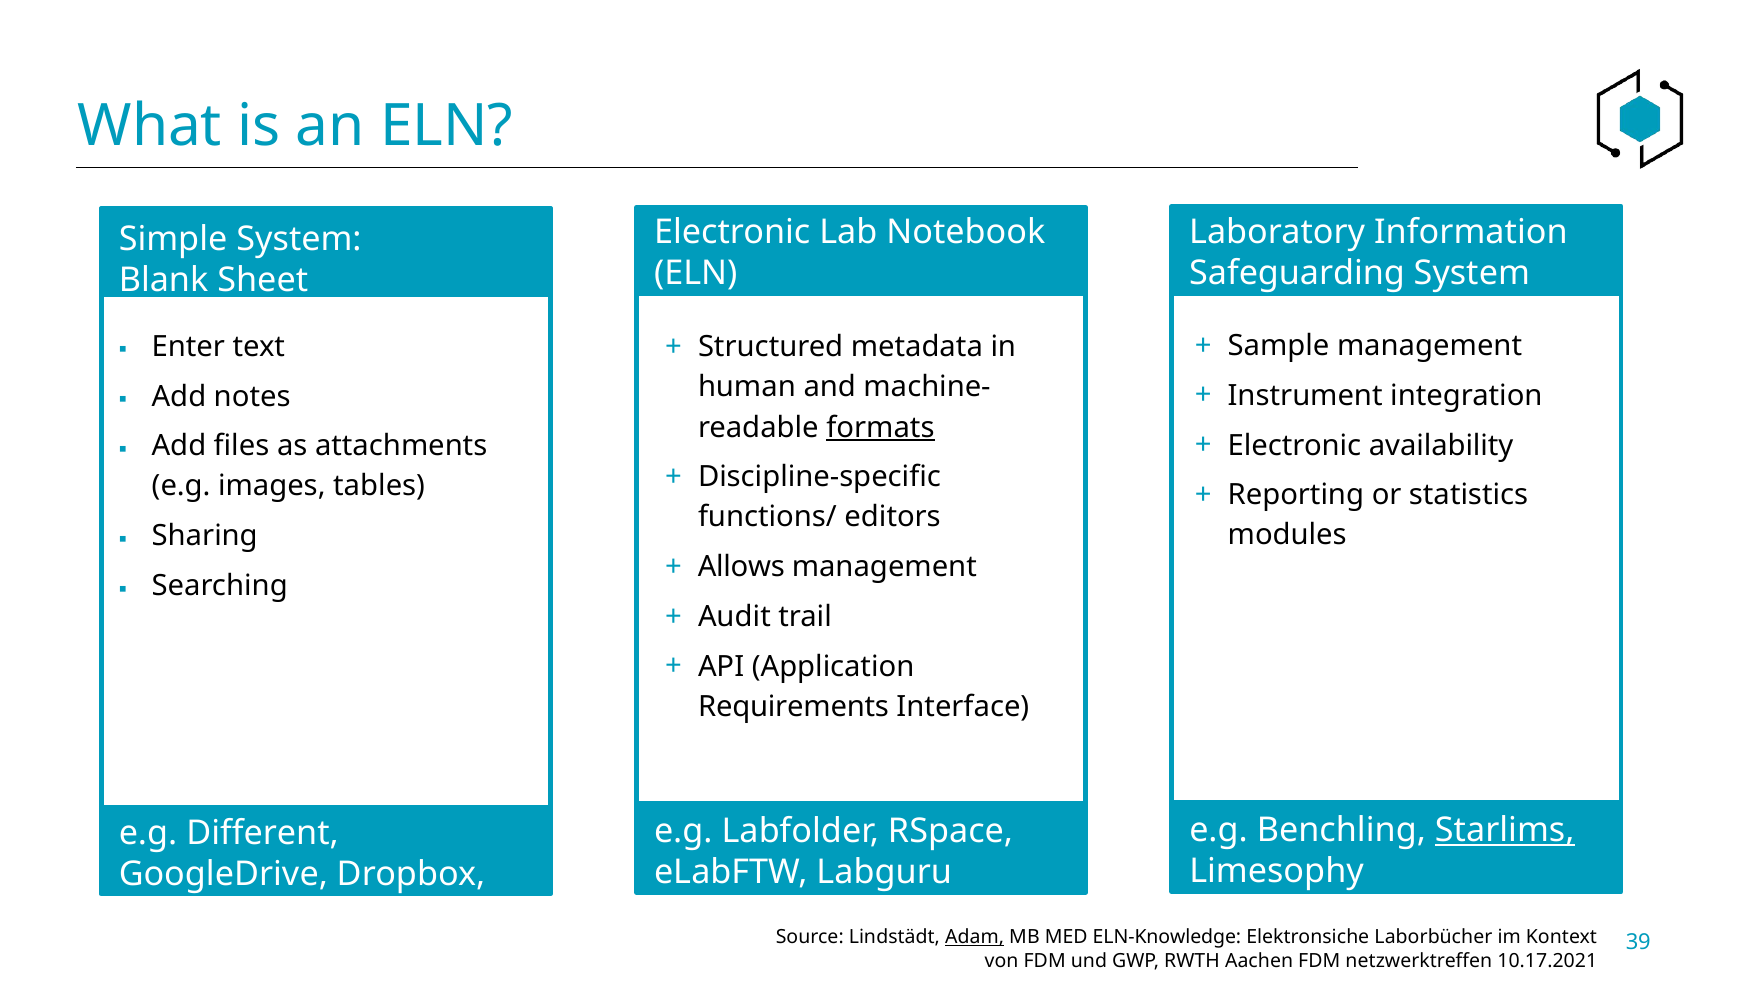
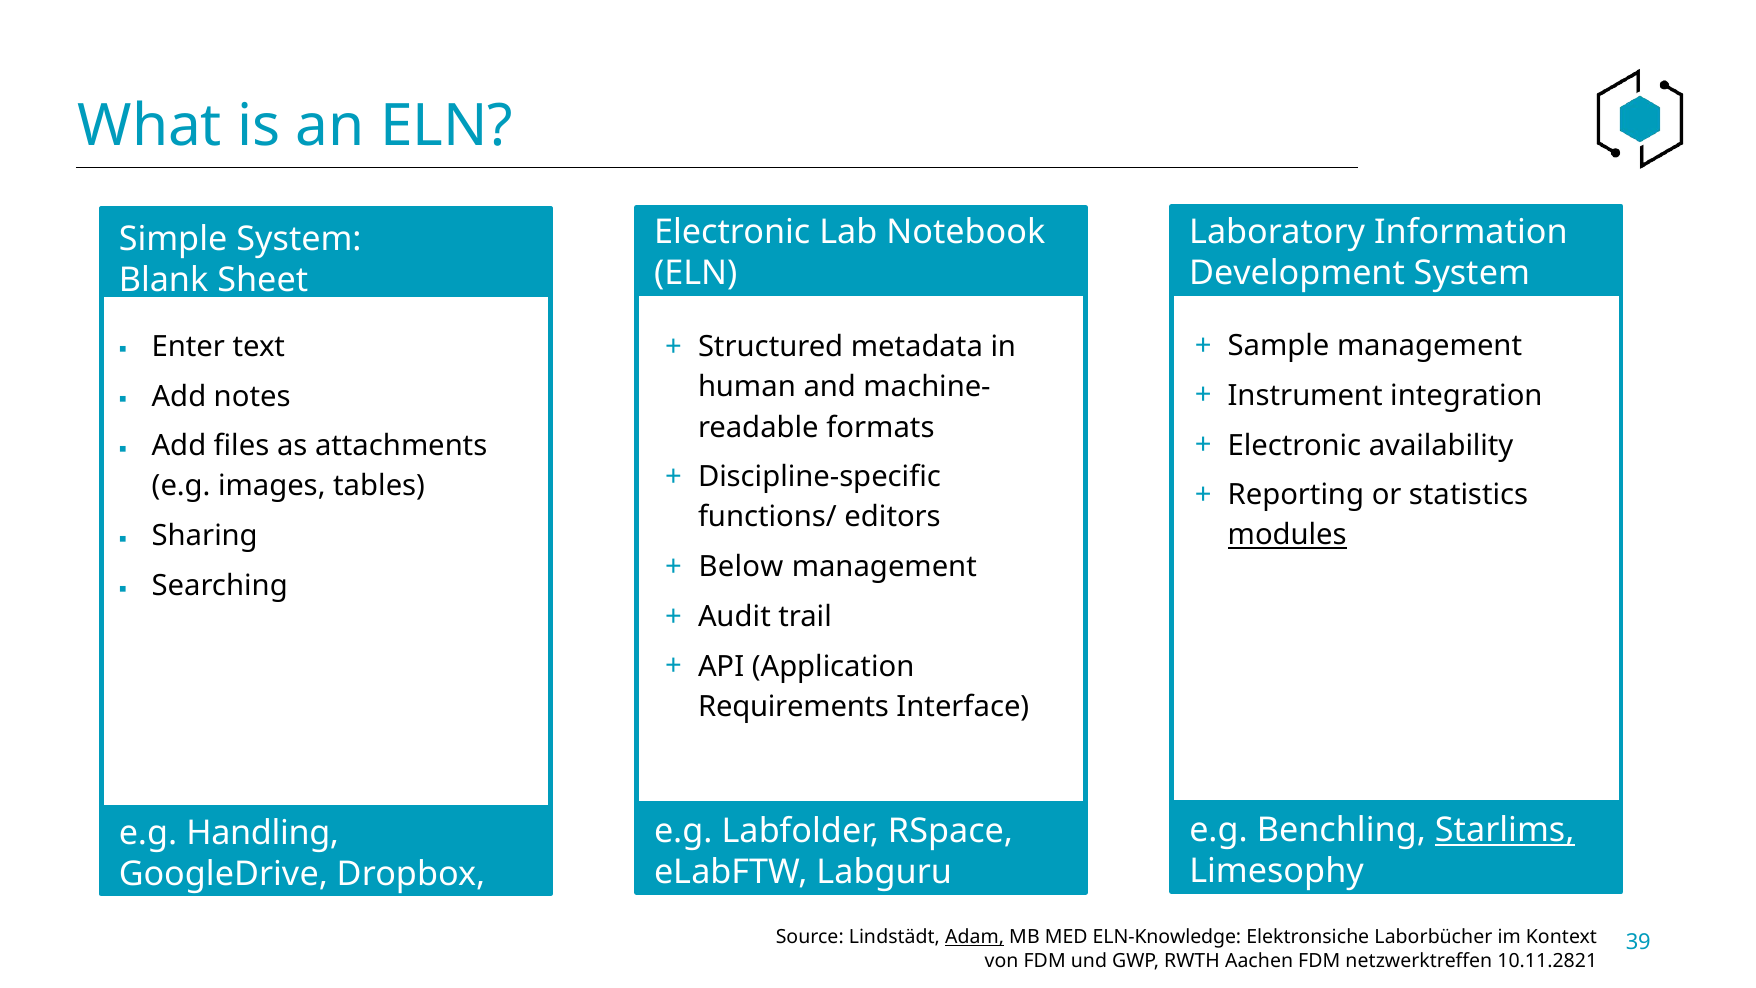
Safeguarding: Safeguarding -> Development
formats underline: present -> none
modules underline: none -> present
Allows: Allows -> Below
Different: Different -> Handling
10.17.2021: 10.17.2021 -> 10.11.2821
